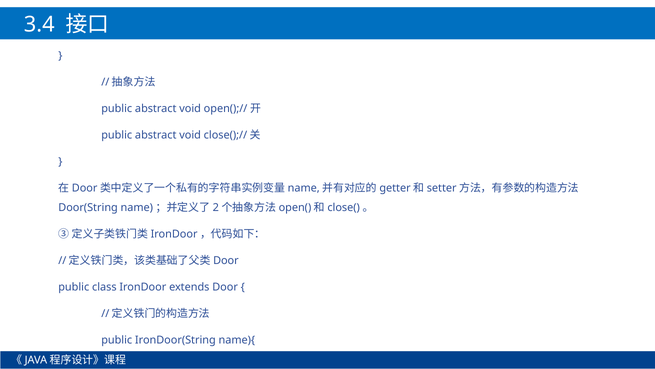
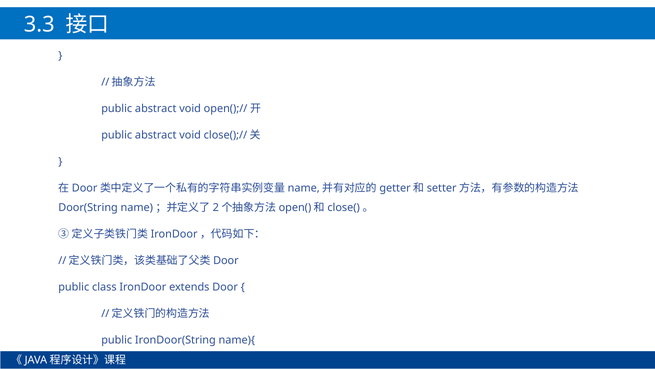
3.4: 3.4 -> 3.3
